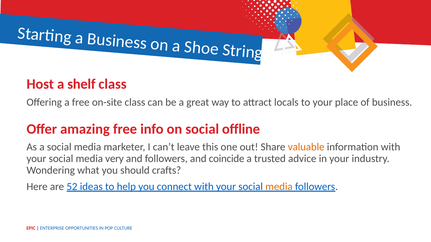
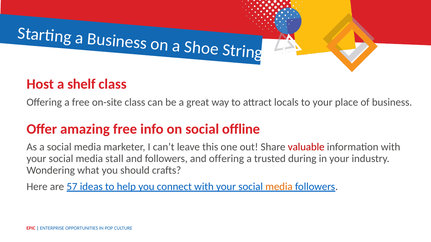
valuable colour: orange -> red
very: very -> stall
and coincide: coincide -> offering
advice: advice -> during
52: 52 -> 57
